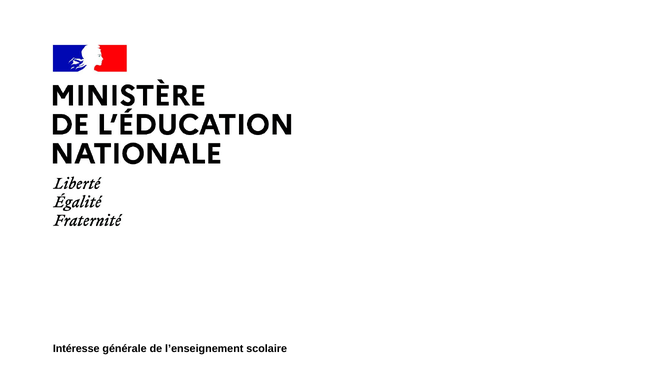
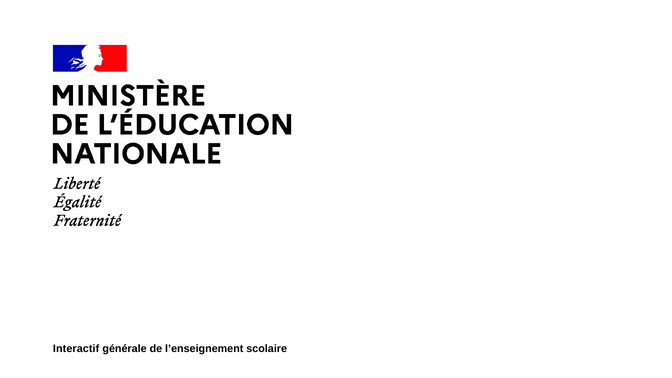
Intéresse: Intéresse -> Interactif
